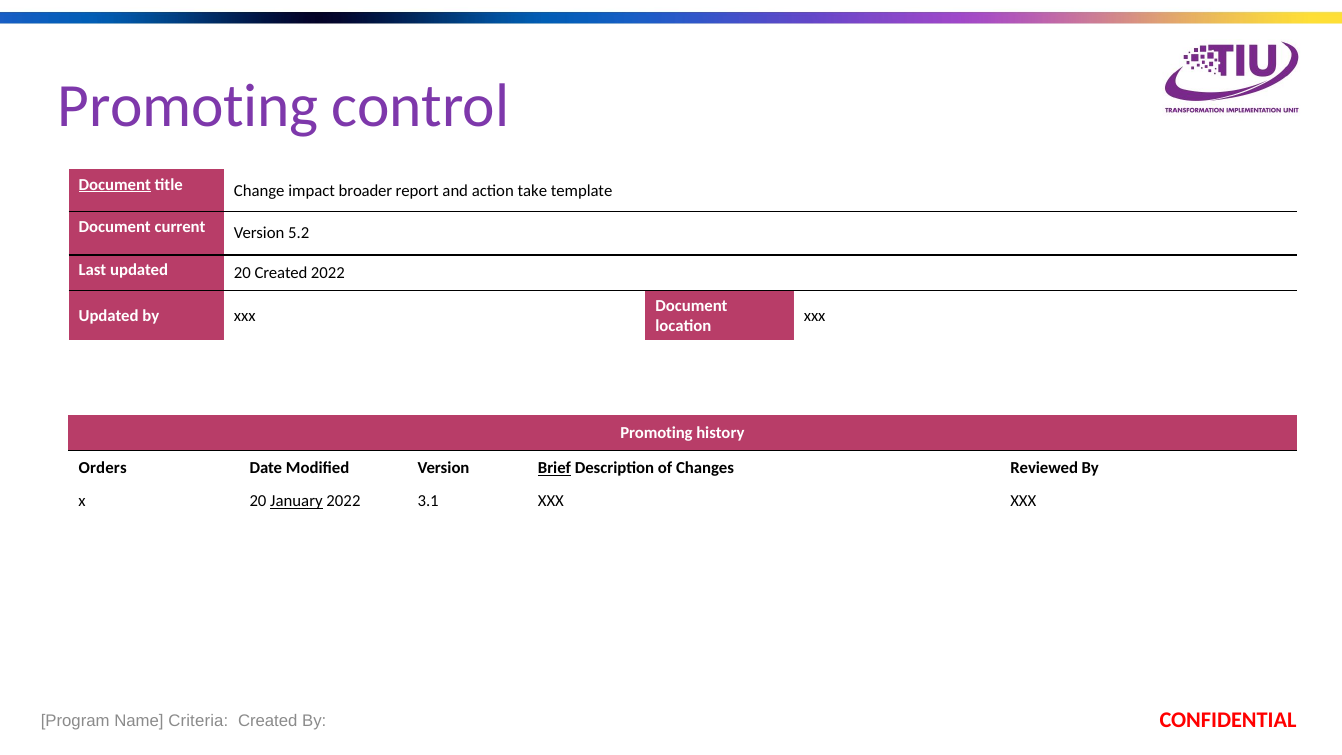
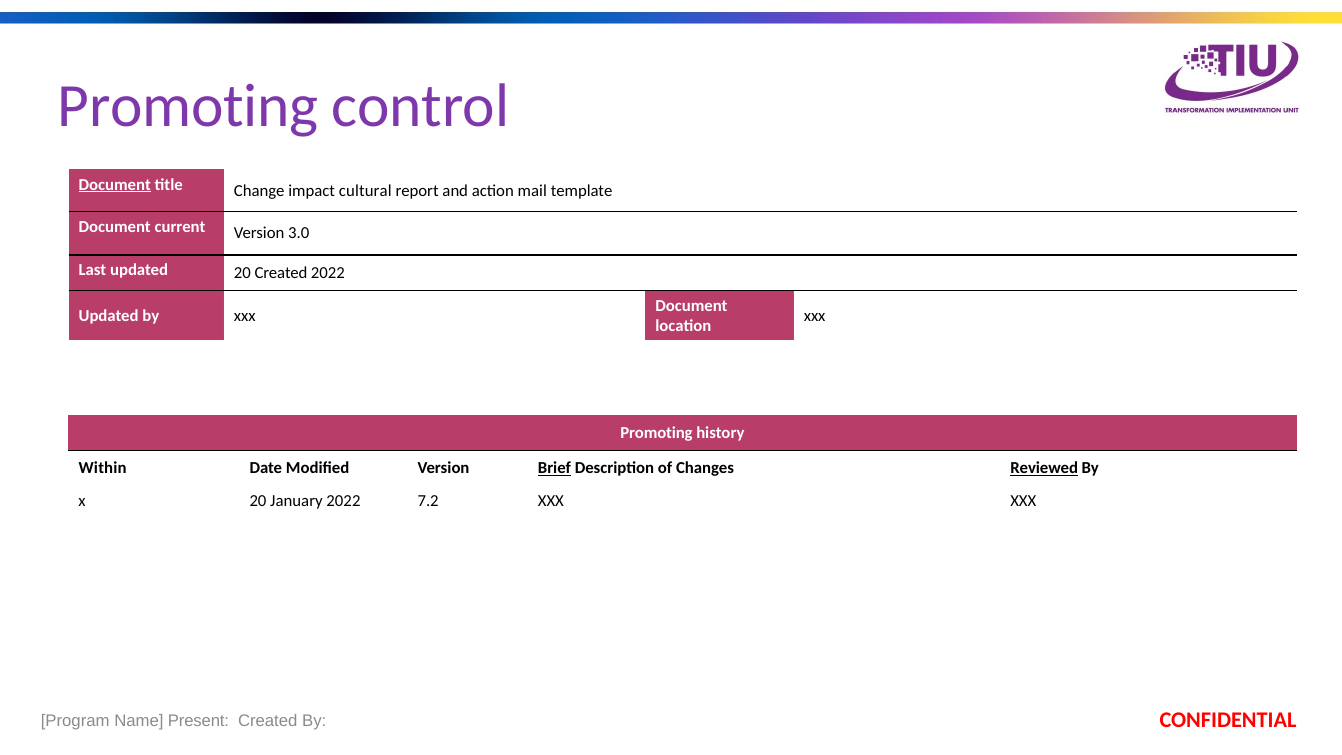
broader: broader -> cultural
take: take -> mail
5.2: 5.2 -> 3.0
Orders: Orders -> Within
Reviewed underline: none -> present
January underline: present -> none
3.1: 3.1 -> 7.2
Criteria: Criteria -> Present
